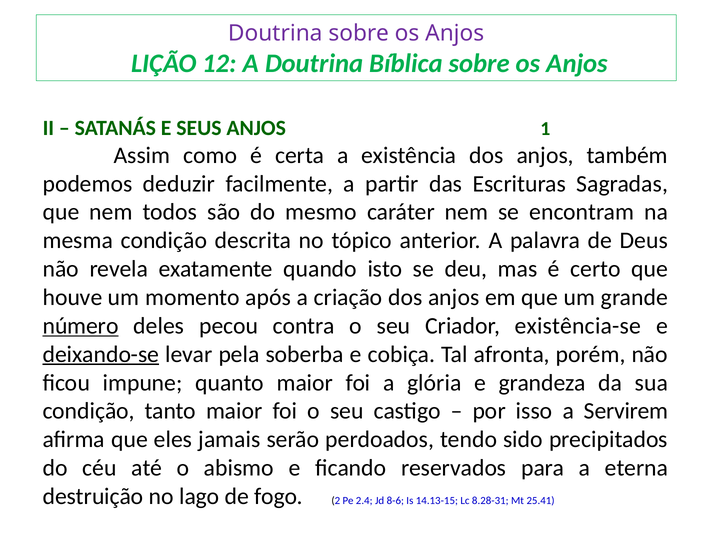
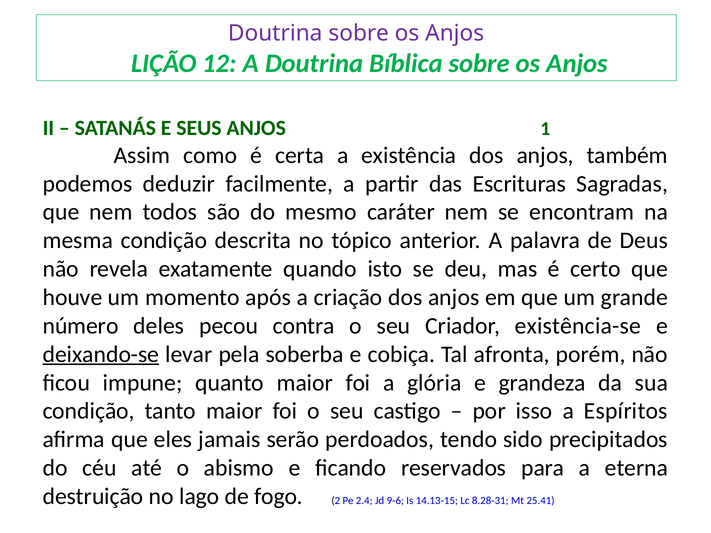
número underline: present -> none
Servirem: Servirem -> Espíritos
8-6: 8-6 -> 9-6
